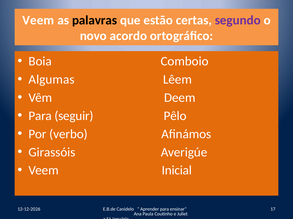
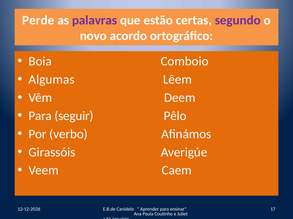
Veem at (38, 20): Veem -> Perde
palavras colour: black -> purple
Inicial: Inicial -> Caem
